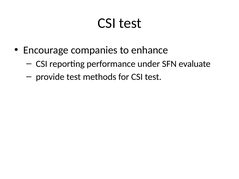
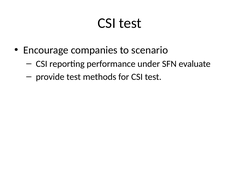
enhance: enhance -> scenario
